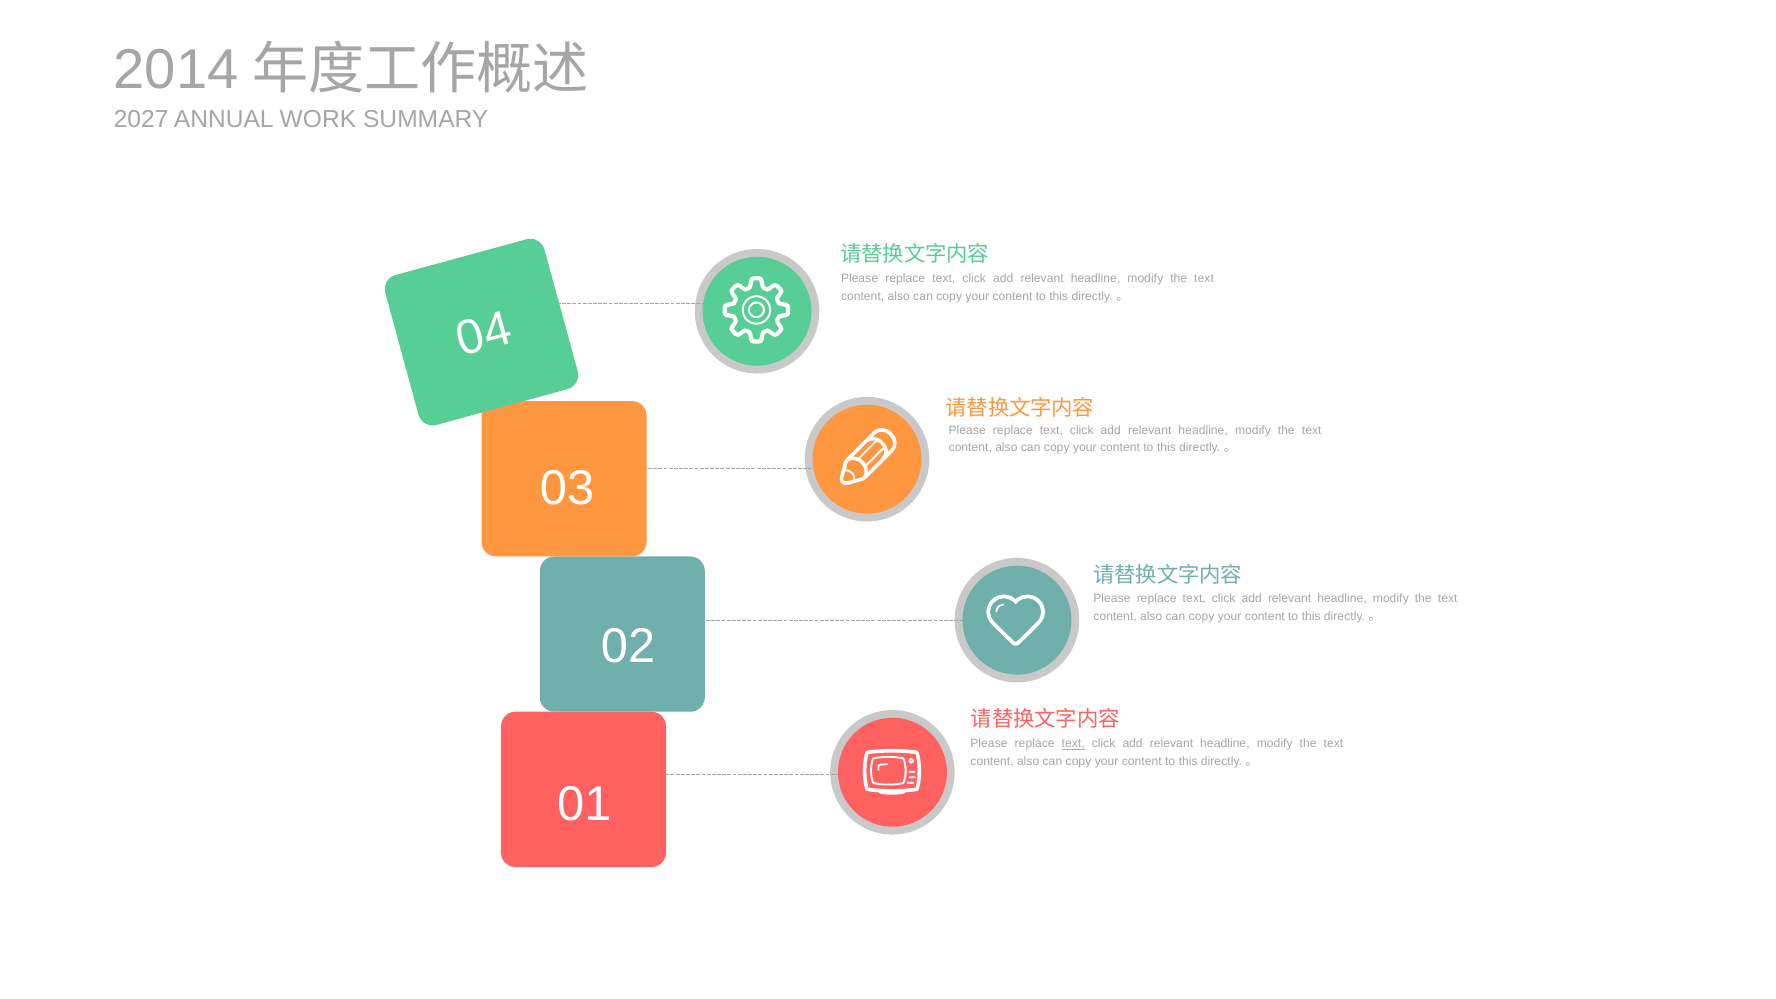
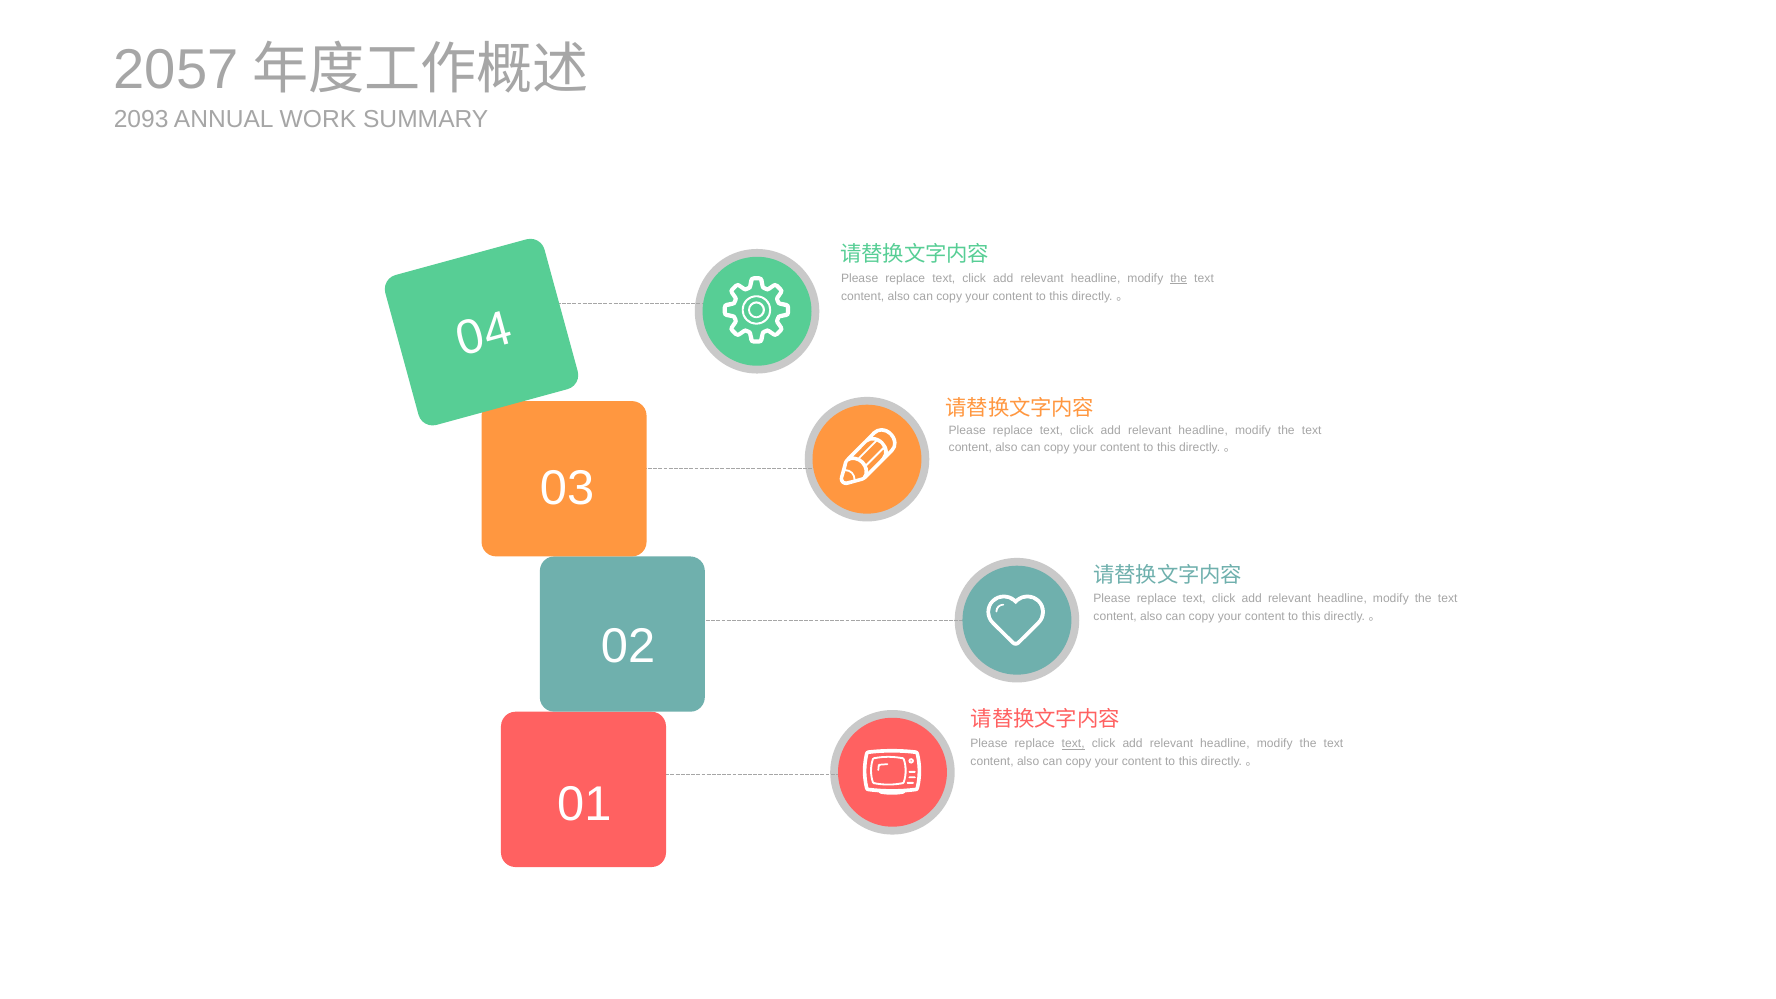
2014: 2014 -> 2057
2027: 2027 -> 2093
the at (1179, 279) underline: none -> present
